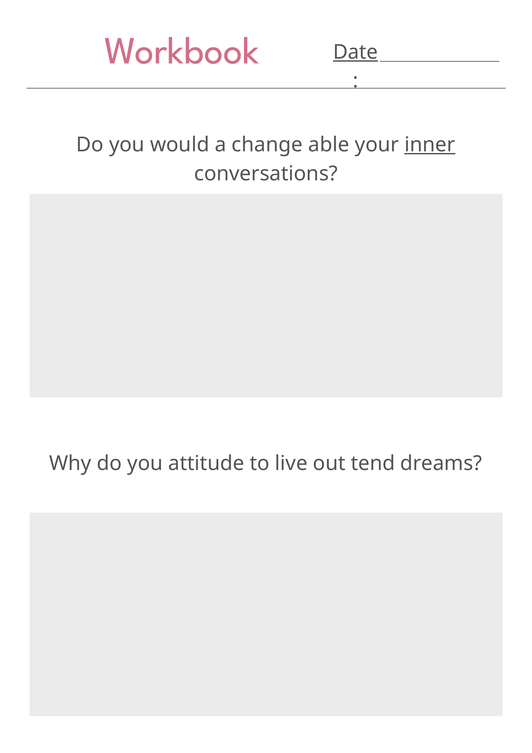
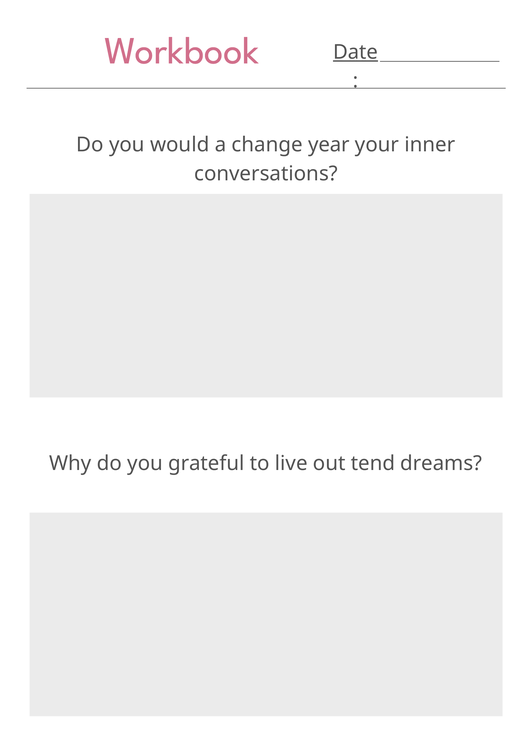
able: able -> year
inner underline: present -> none
attitude: attitude -> grateful
